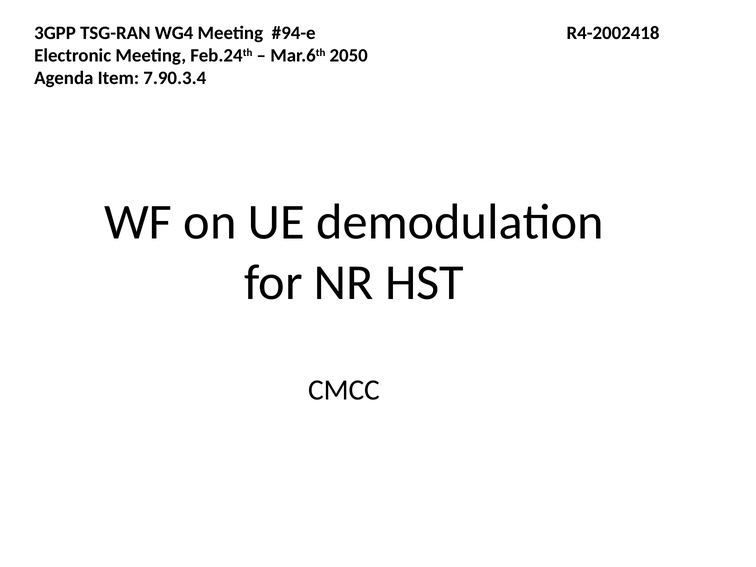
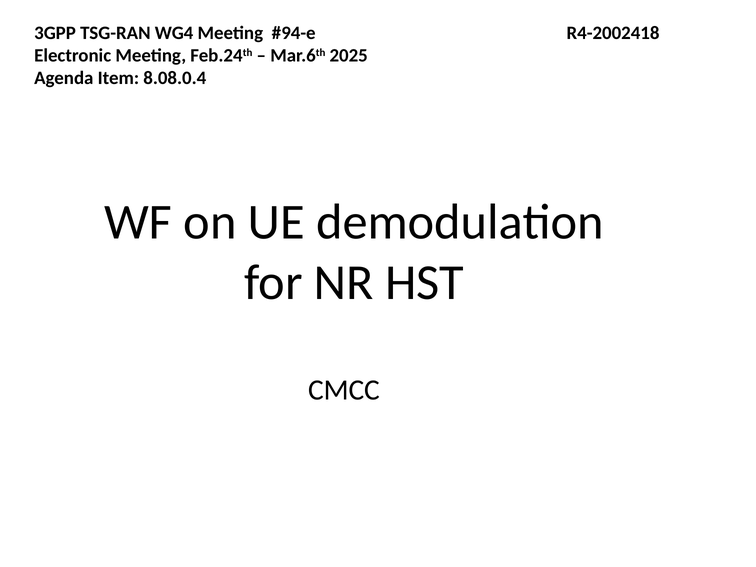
2050: 2050 -> 2025
7.90.3.4: 7.90.3.4 -> 8.08.0.4
